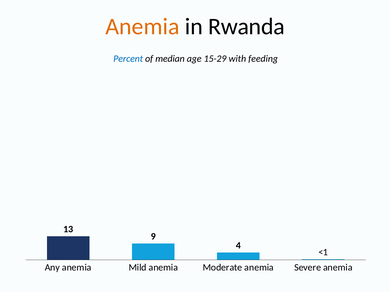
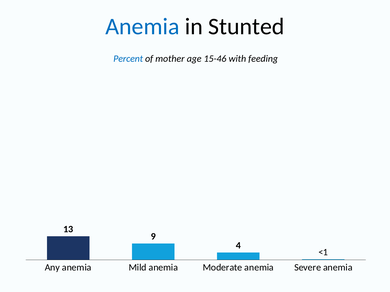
Anemia at (142, 27) colour: orange -> blue
Rwanda: Rwanda -> Stunted
median: median -> mother
15-29: 15-29 -> 15-46
